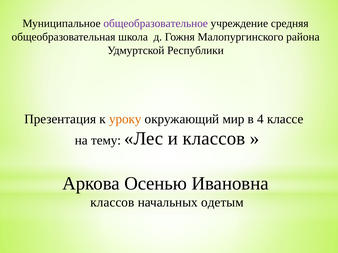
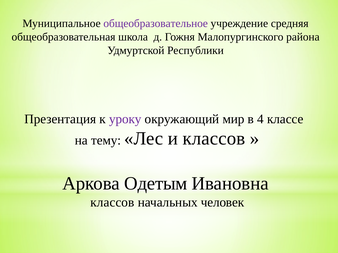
уроку colour: orange -> purple
Осенью: Осенью -> Одетым
одетым: одетым -> человек
